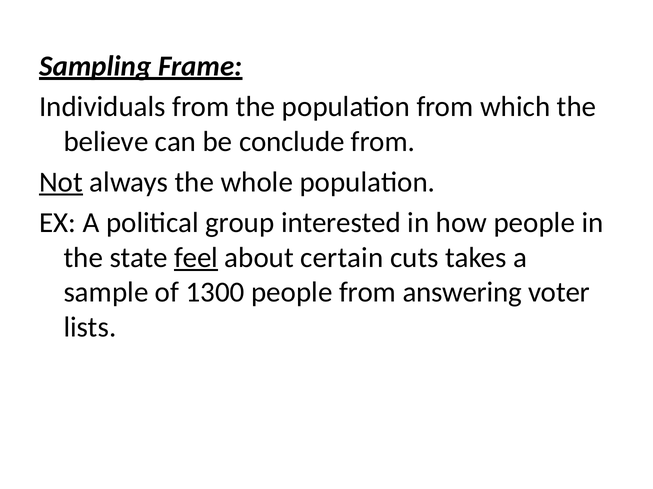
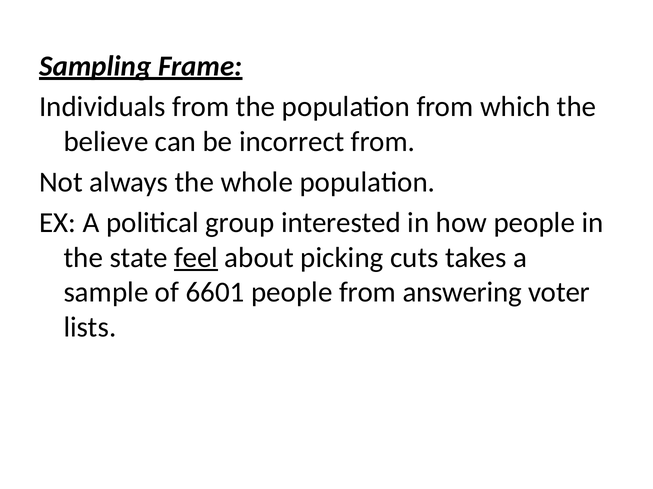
conclude: conclude -> incorrect
Not underline: present -> none
certain: certain -> picking
1300: 1300 -> 6601
